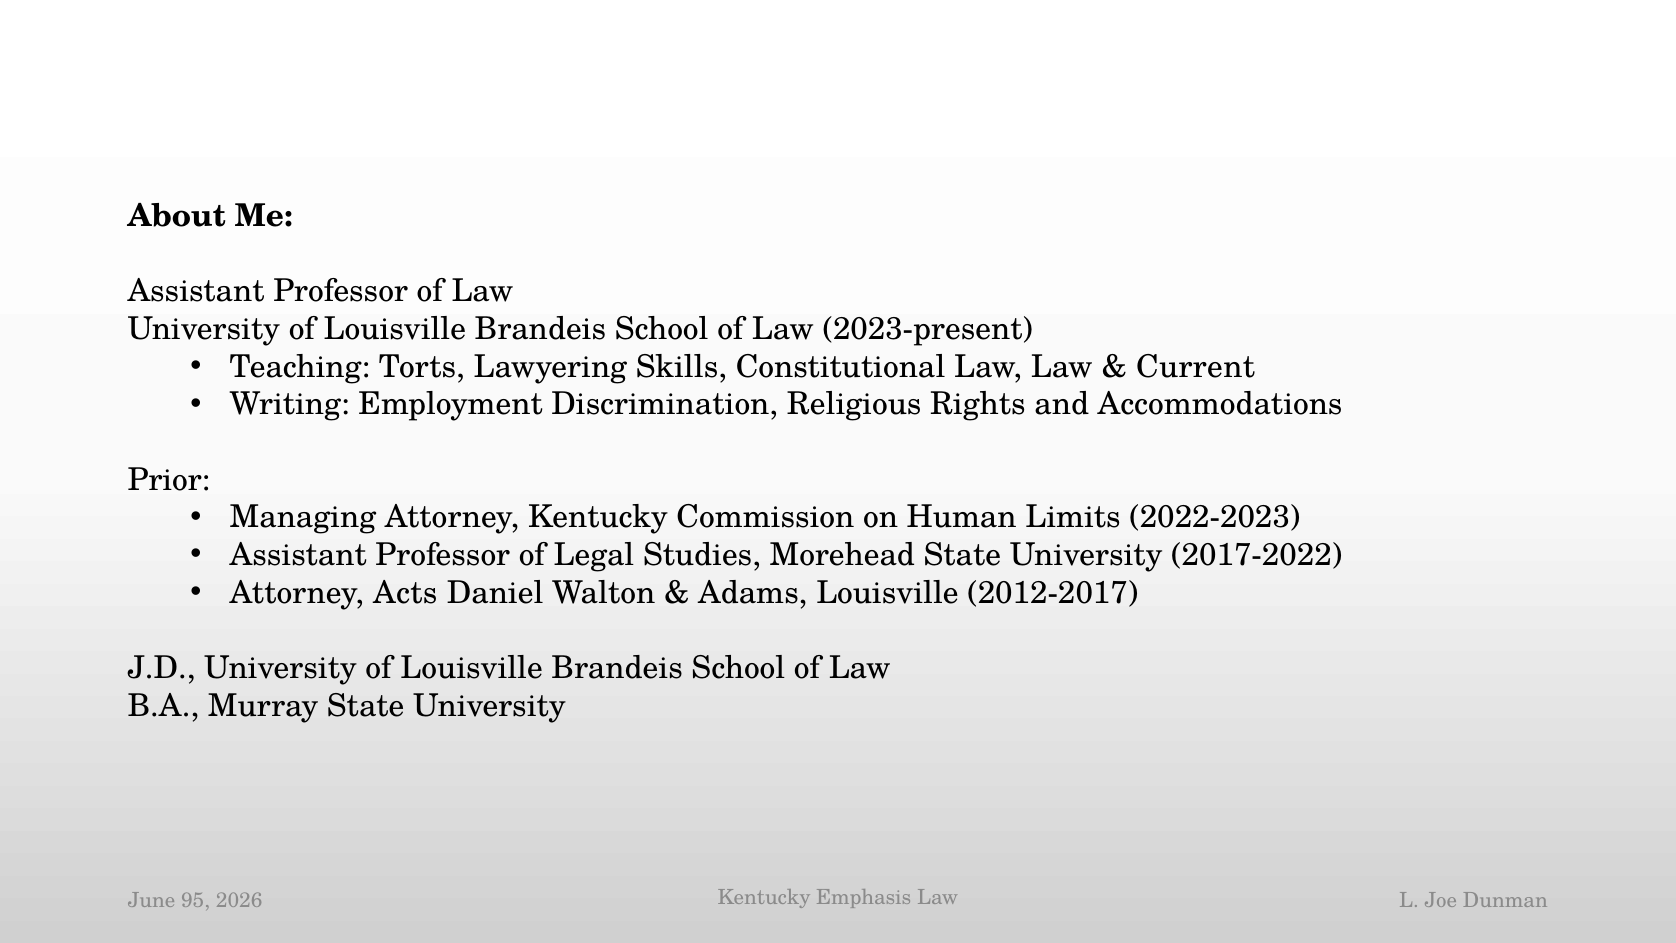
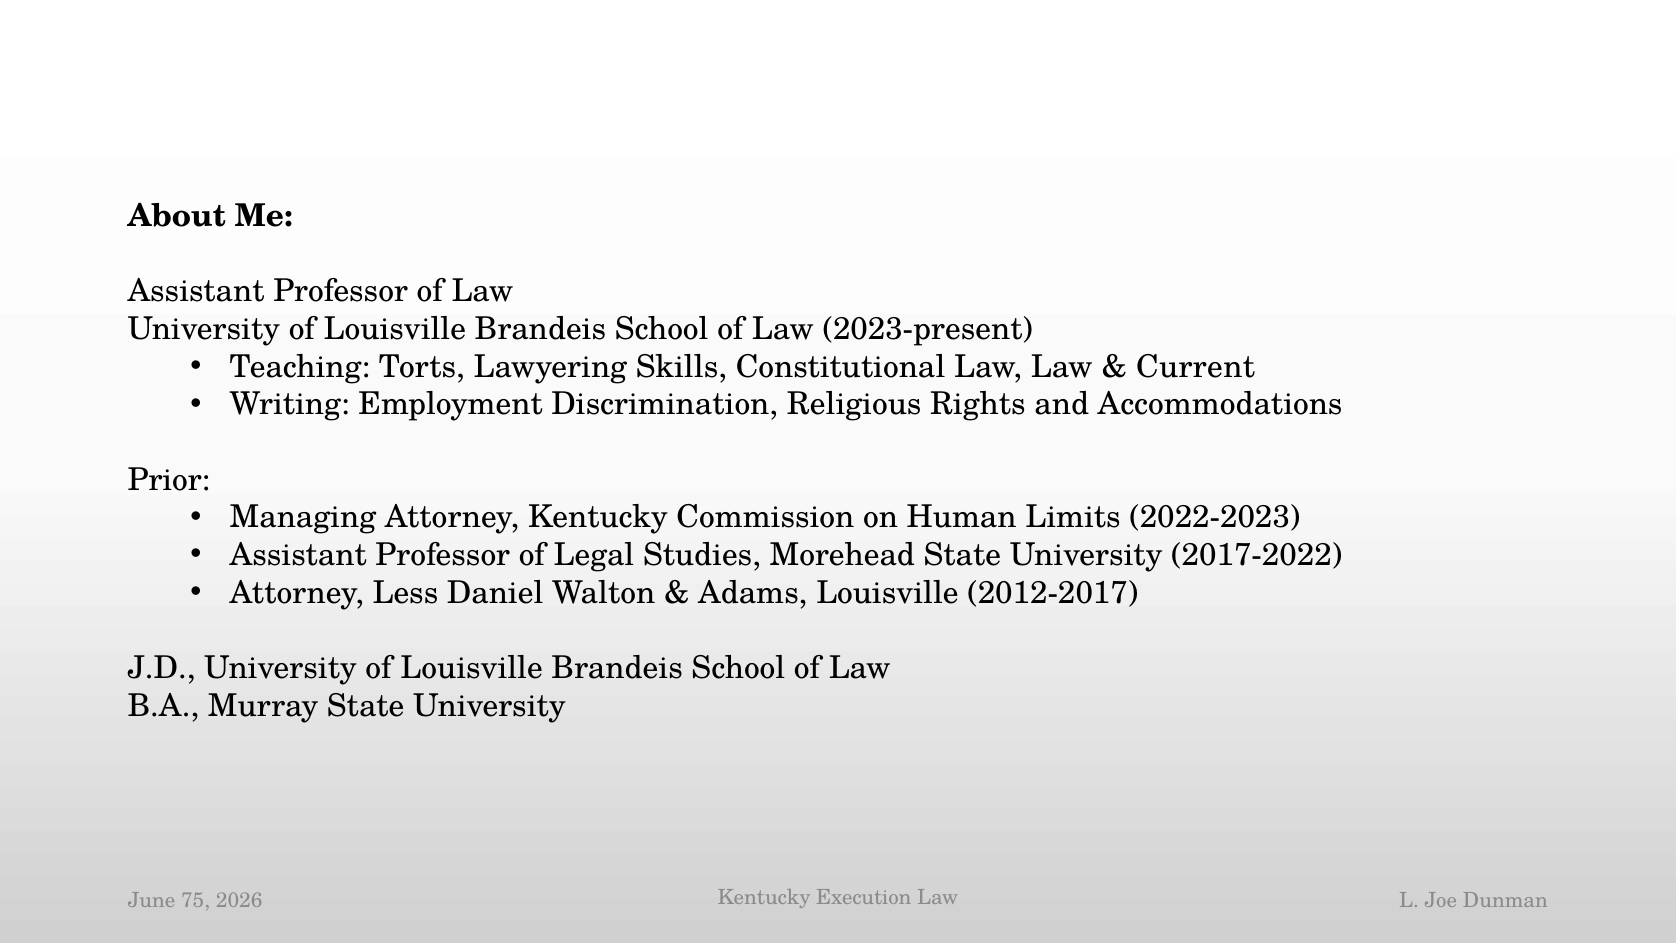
Acts: Acts -> Less
Emphasis: Emphasis -> Execution
95: 95 -> 75
